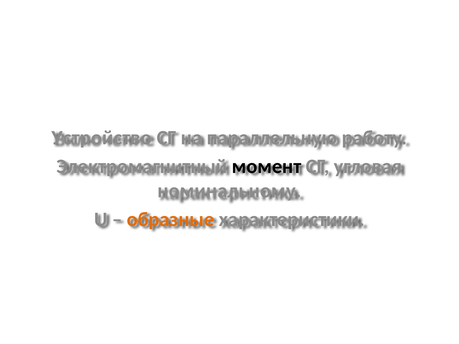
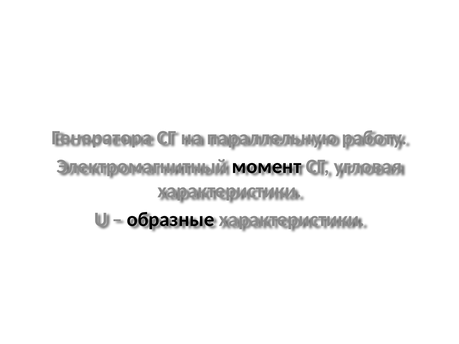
Устройство: Устройство -> Генератора
номинальному at (229, 191): номинальному -> характеристики
образные colour: orange -> black
